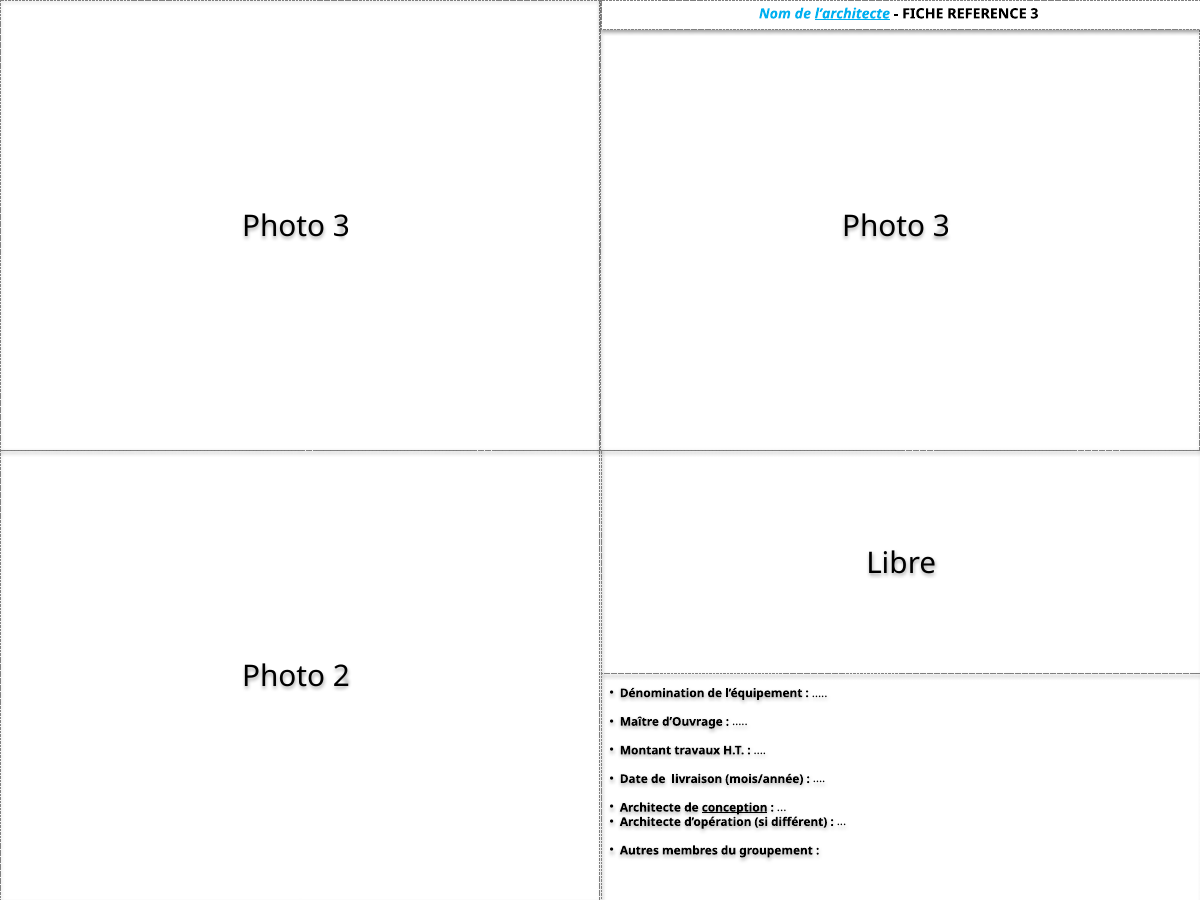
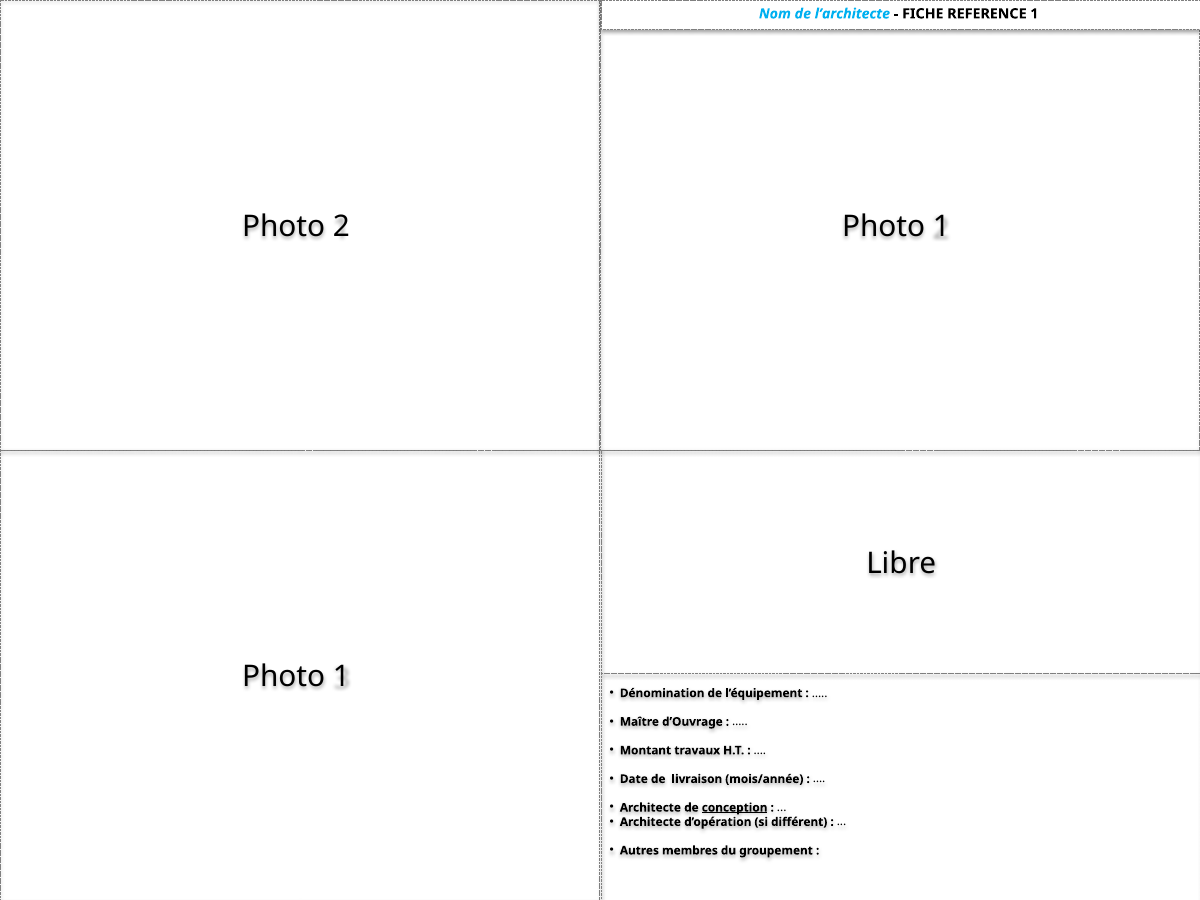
l’architecte underline: present -> none
REFERENCE 3: 3 -> 1
3 at (341, 227): 3 -> 2
3 at (941, 227): 3 -> 1
2 at (341, 677): 2 -> 1
